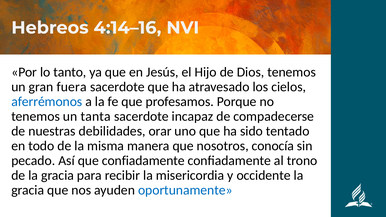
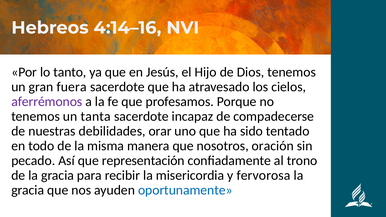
aferrémonos colour: blue -> purple
conocía: conocía -> oración
que confiadamente: confiadamente -> representación
occidente: occidente -> fervorosa
